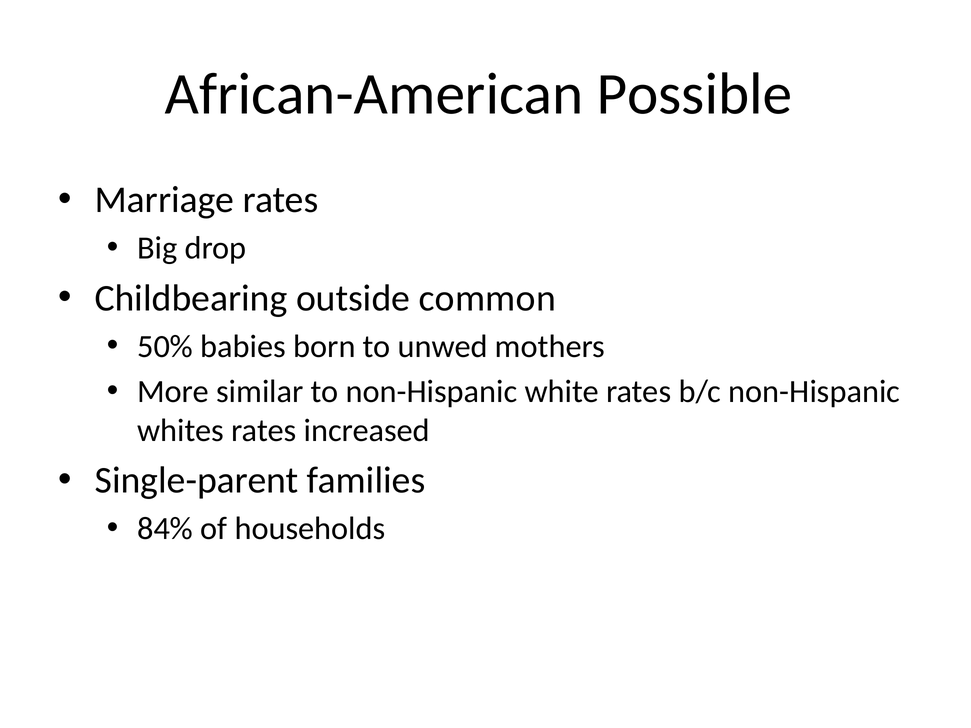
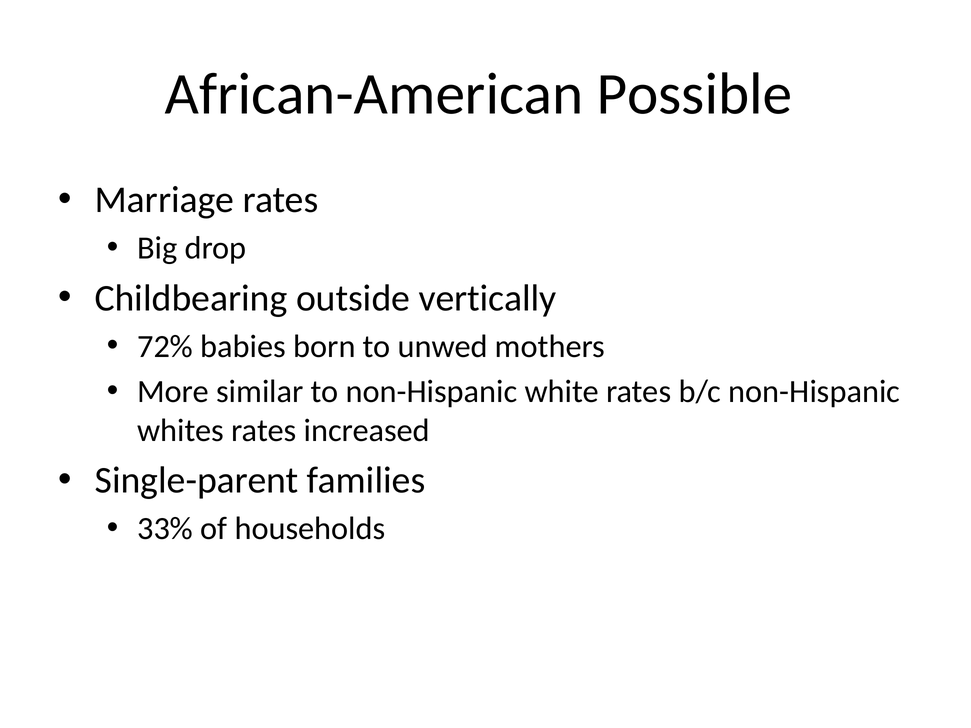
common: common -> vertically
50%: 50% -> 72%
84%: 84% -> 33%
